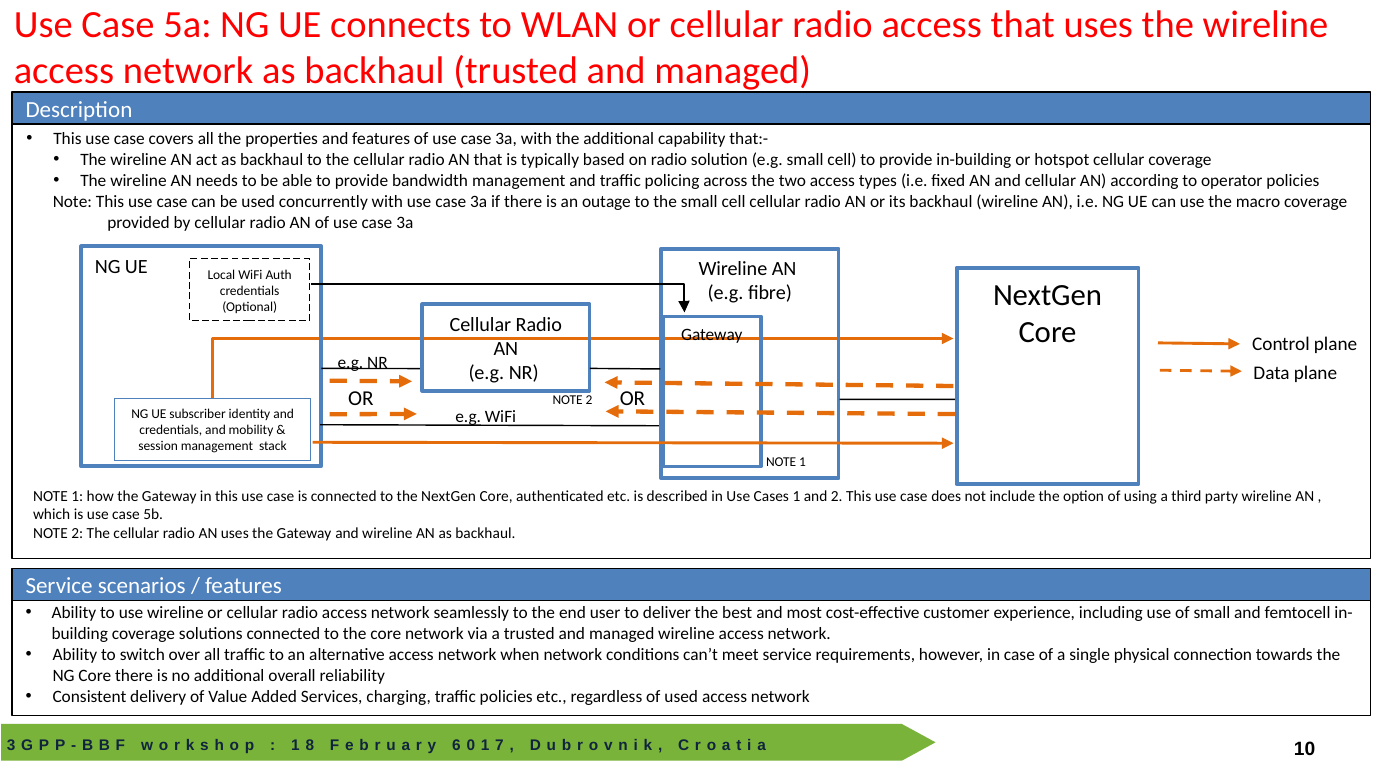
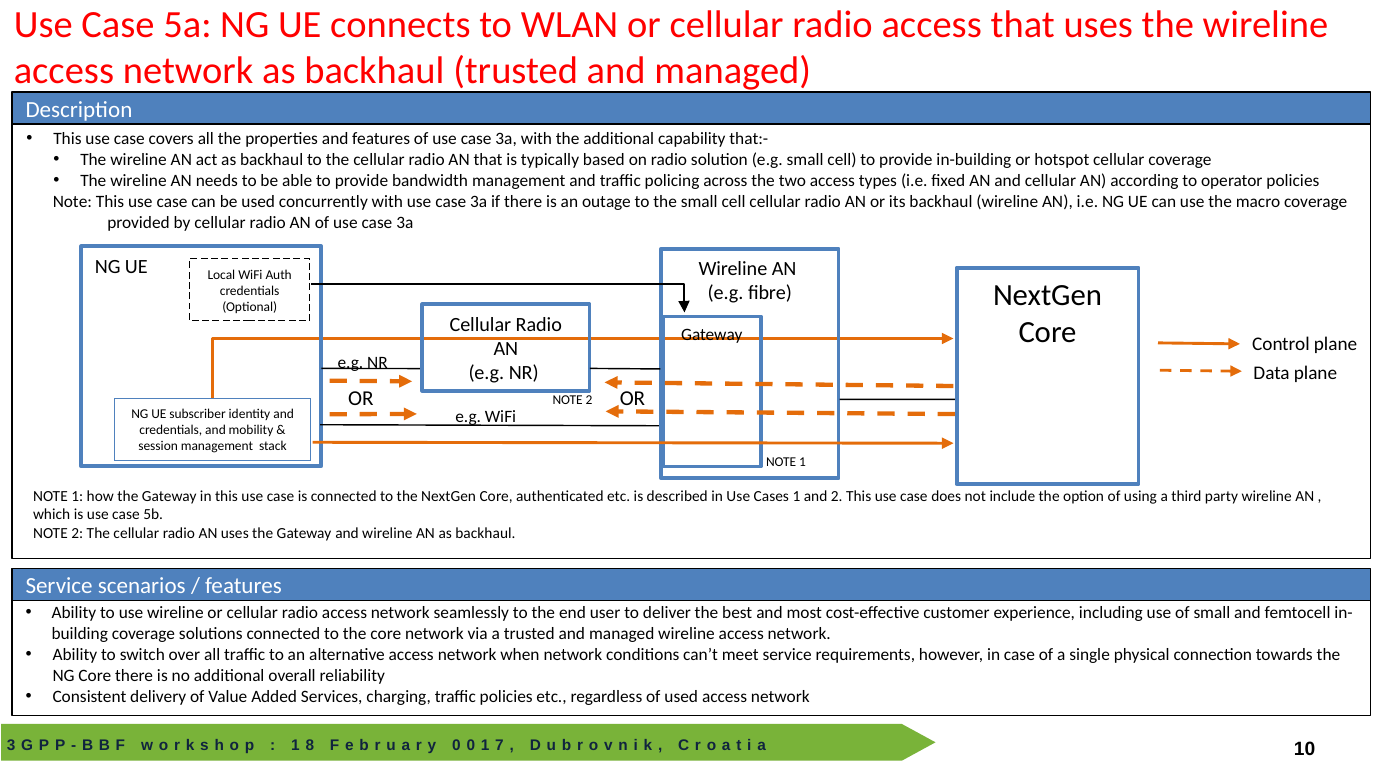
6 at (456, 745): 6 -> 0
